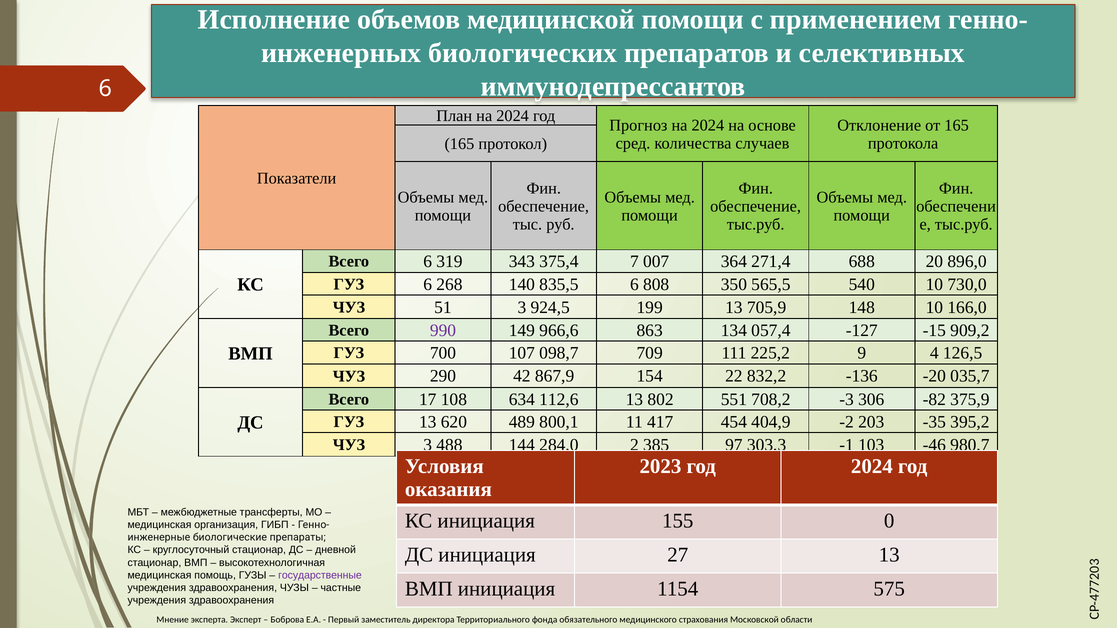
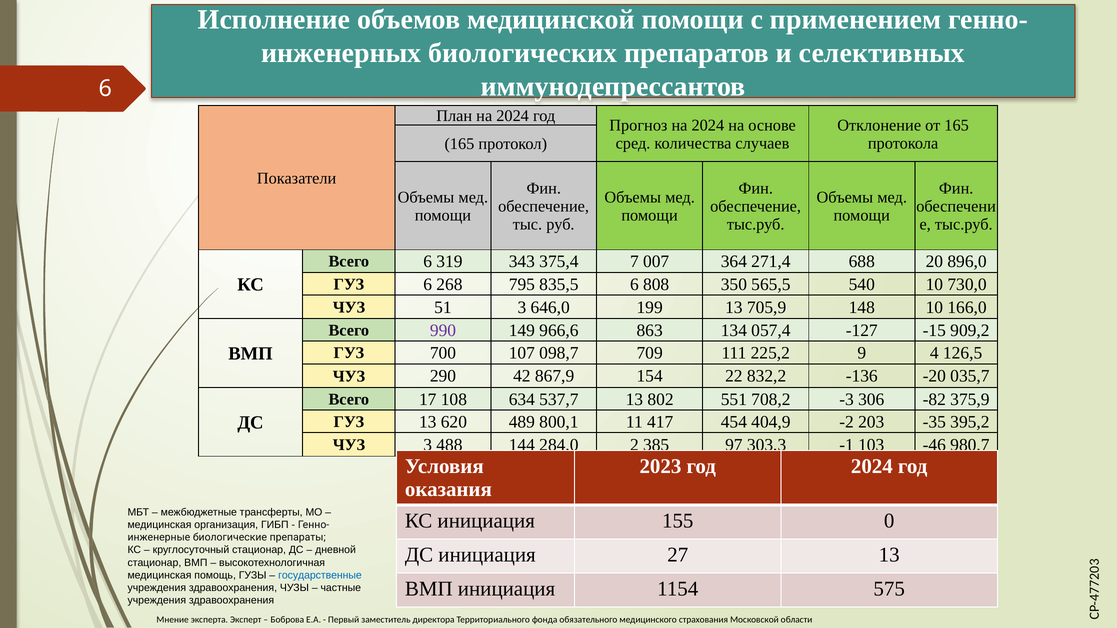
140: 140 -> 795
924,5: 924,5 -> 646,0
112,6: 112,6 -> 537,7
государственные colour: purple -> blue
